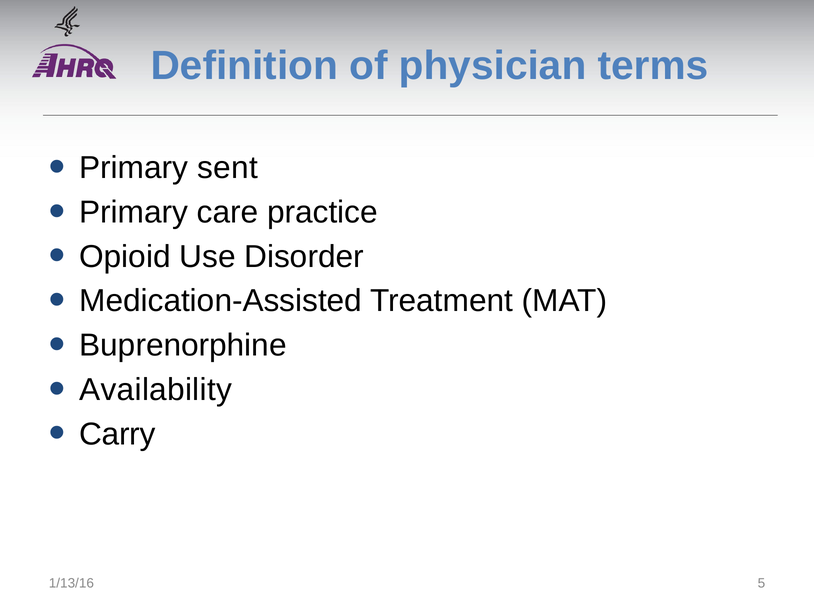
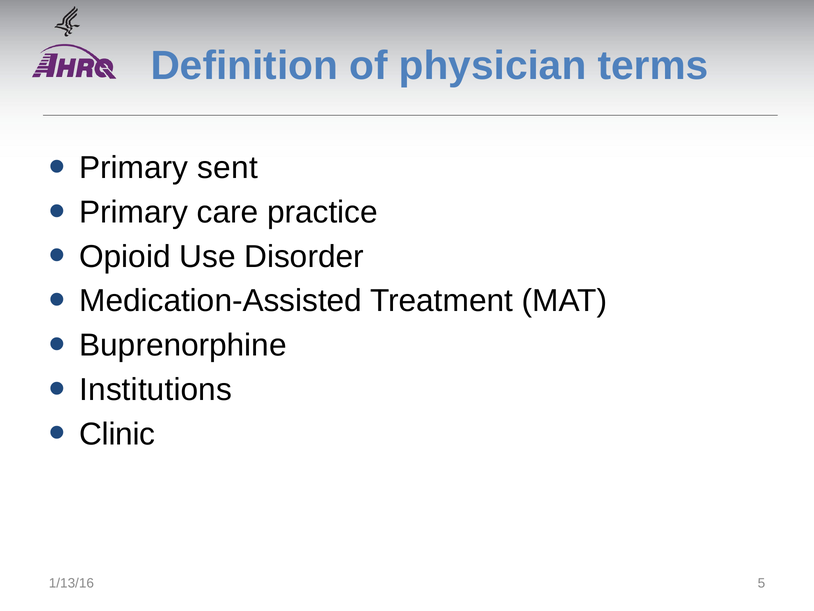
Availability: Availability -> Institutions
Carry: Carry -> Clinic
